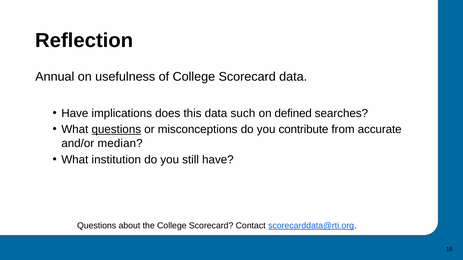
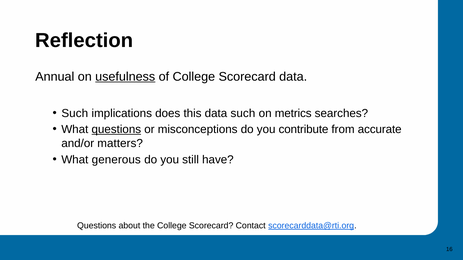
usefulness underline: none -> present
Have at (75, 113): Have -> Such
defined: defined -> metrics
median: median -> matters
institution: institution -> generous
